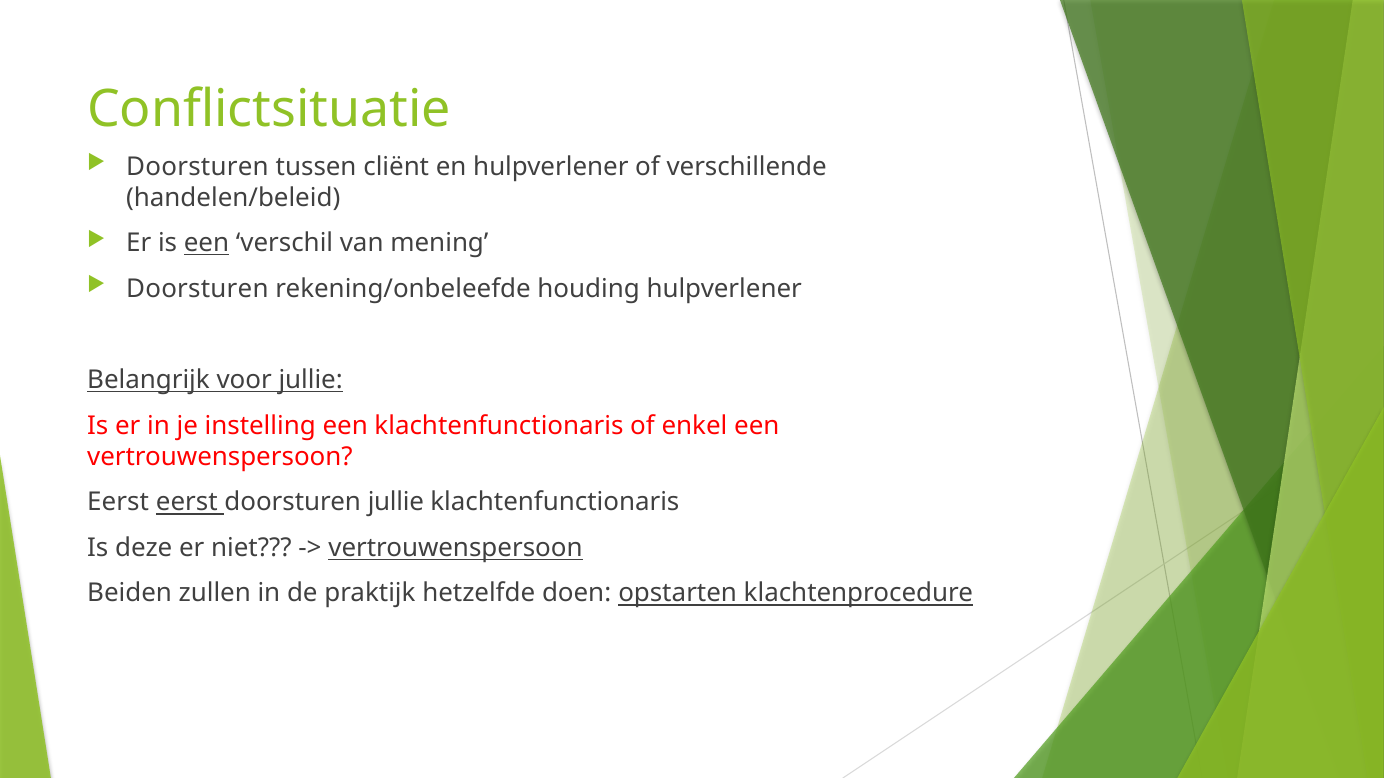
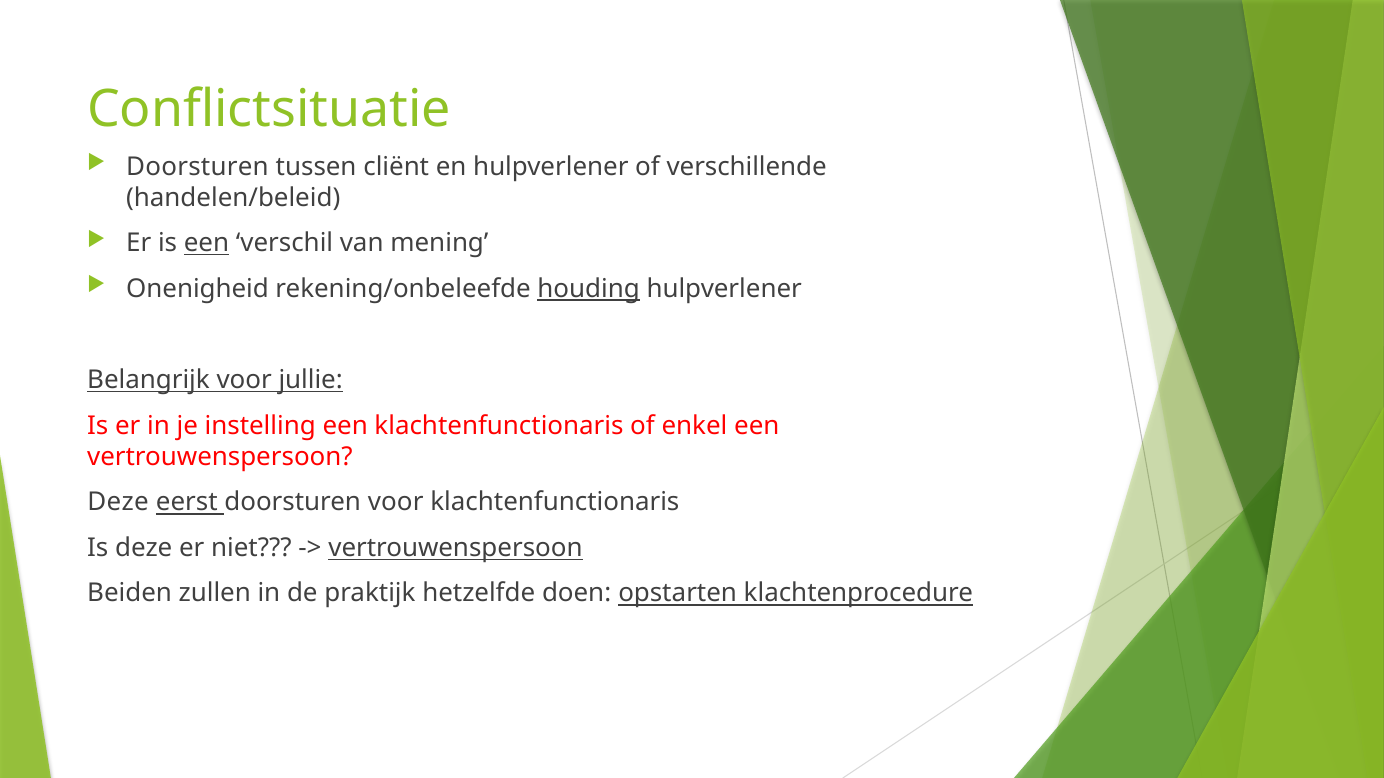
Doorsturen at (197, 289): Doorsturen -> Onenigheid
houding underline: none -> present
Eerst at (118, 502): Eerst -> Deze
doorsturen jullie: jullie -> voor
